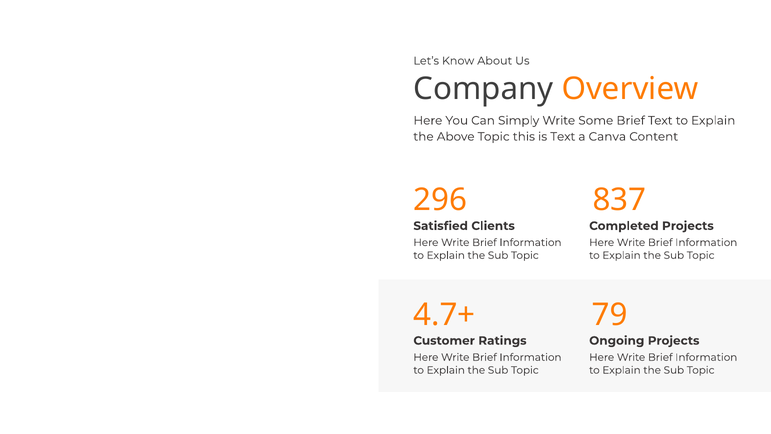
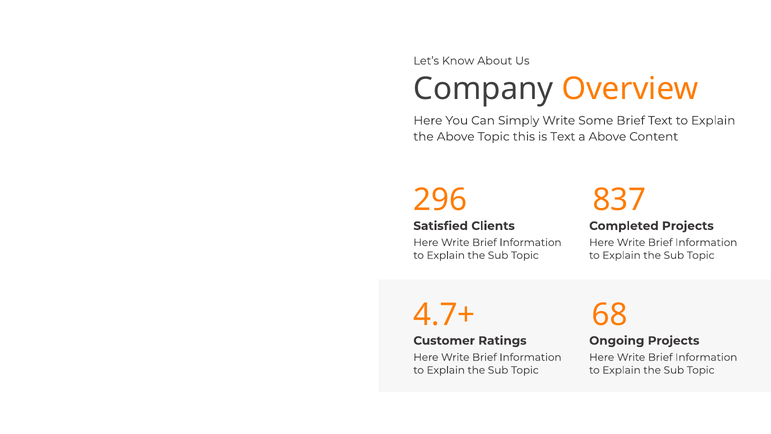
a Canva: Canva -> Above
79: 79 -> 68
